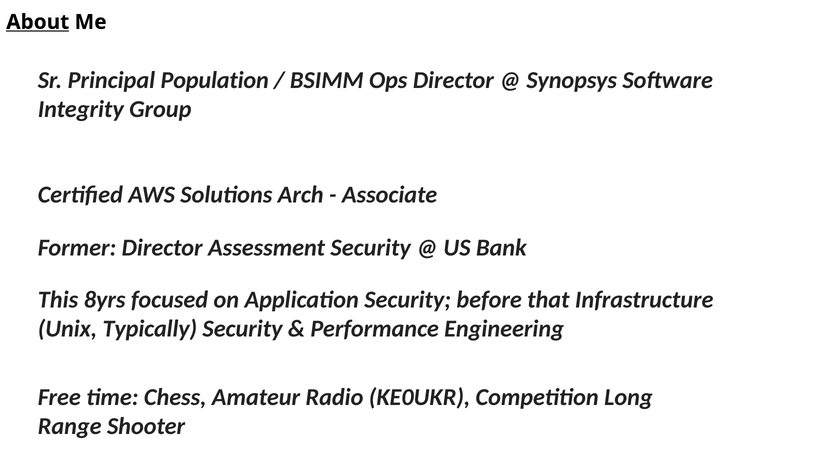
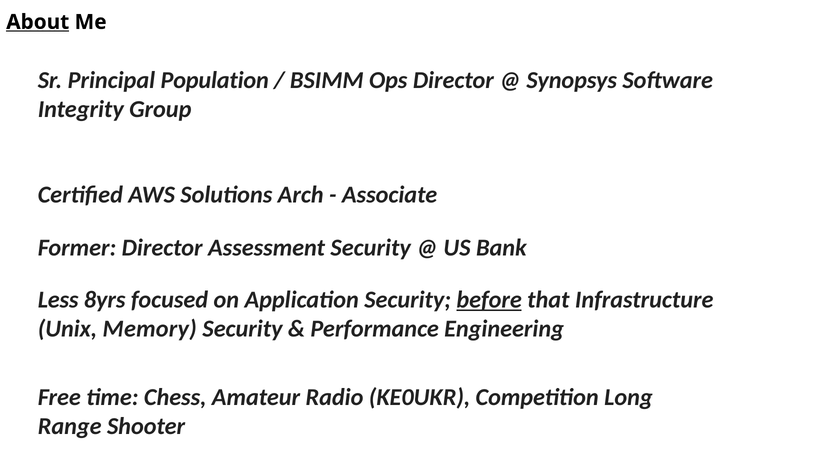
This: This -> Less
before underline: none -> present
Typically: Typically -> Memory
